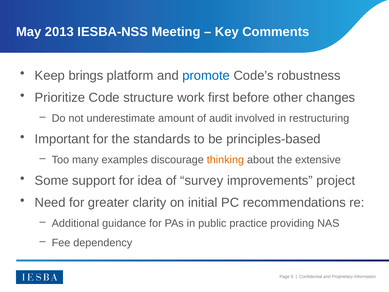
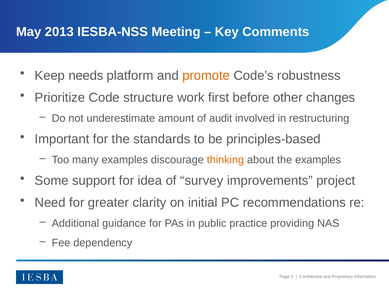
brings: brings -> needs
promote colour: blue -> orange
the extensive: extensive -> examples
